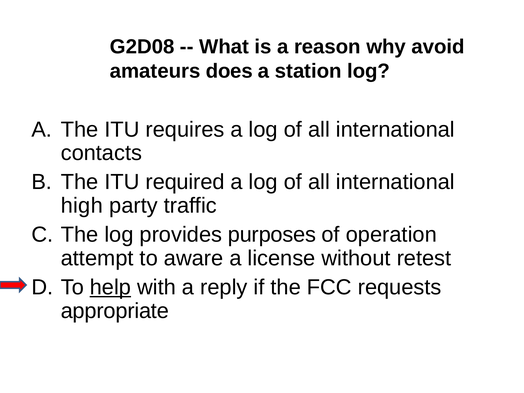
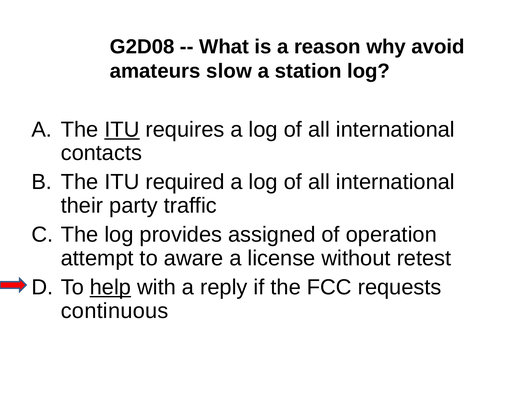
does: does -> slow
ITU at (122, 129) underline: none -> present
high: high -> their
purposes: purposes -> assigned
appropriate: appropriate -> continuous
